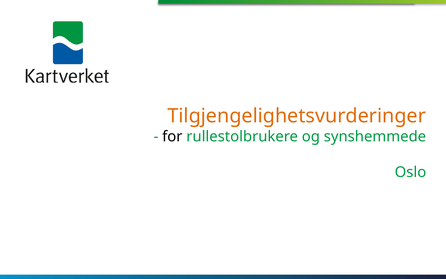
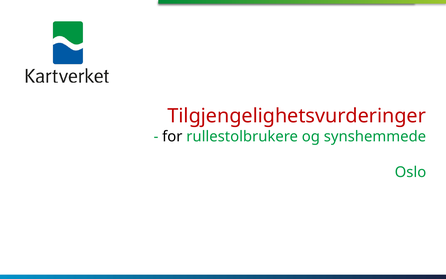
Tilgjengelighetsvurderinger colour: orange -> red
